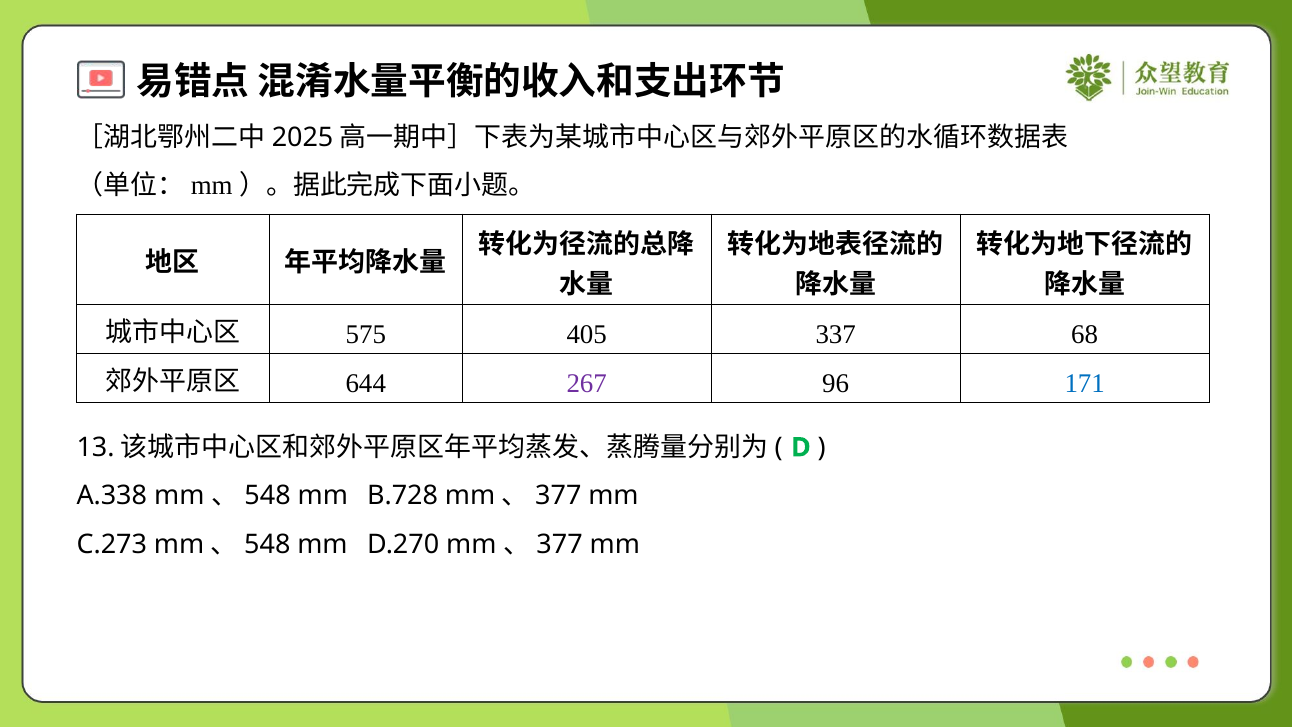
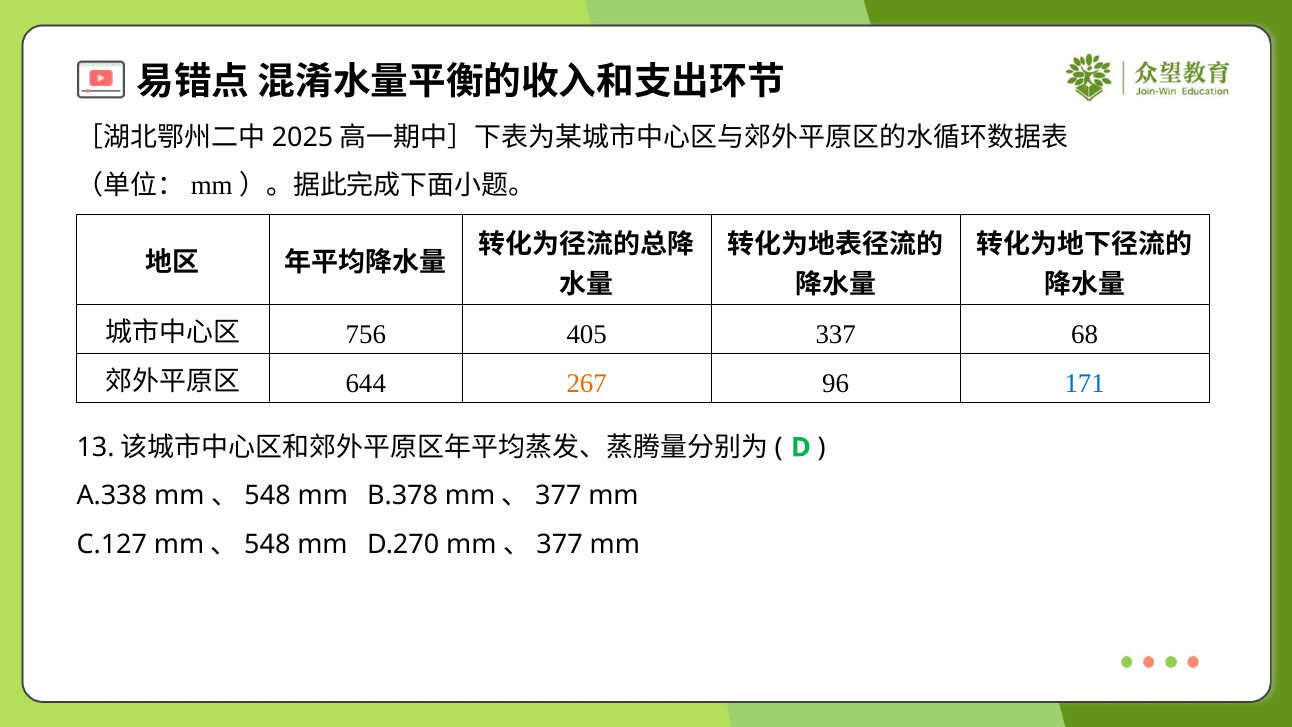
575: 575 -> 756
267 colour: purple -> orange
B.728: B.728 -> B.378
C.273: C.273 -> C.127
